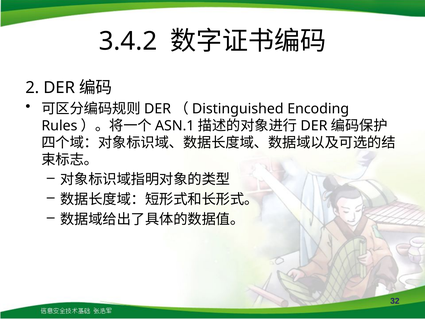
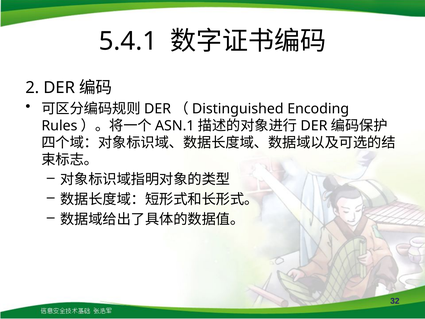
3.4.2: 3.4.2 -> 5.4.1
